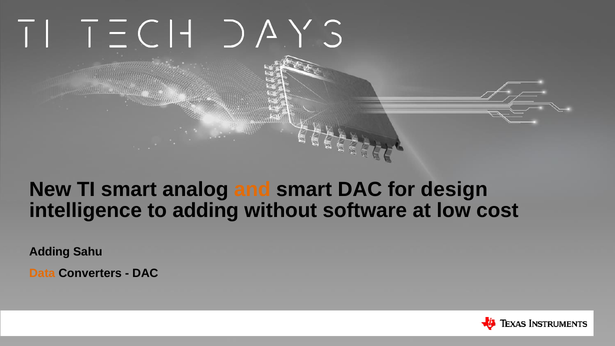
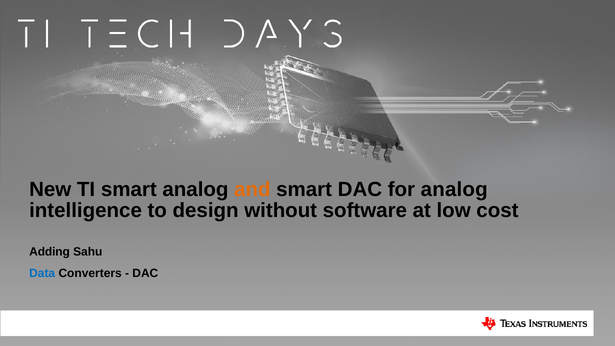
for design: design -> analog
to adding: adding -> design
Data colour: orange -> blue
